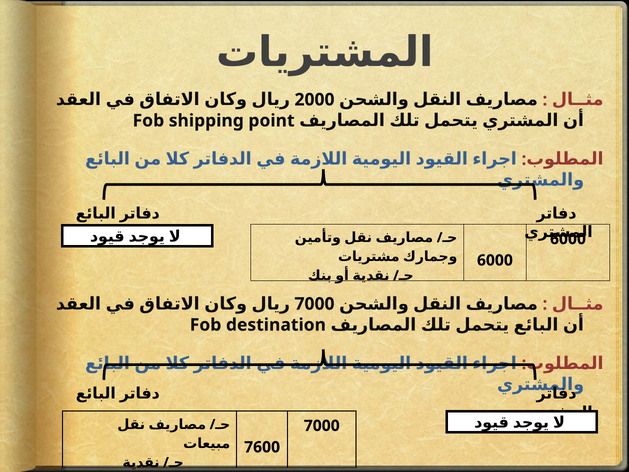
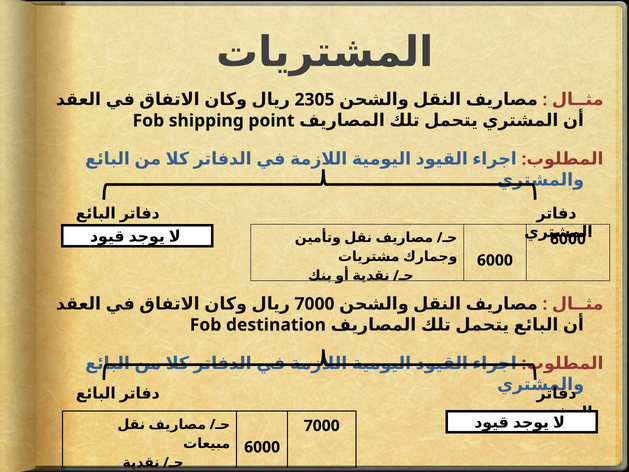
2000: 2000 -> 2305
7600 at (262, 447): 7600 -> 6000
